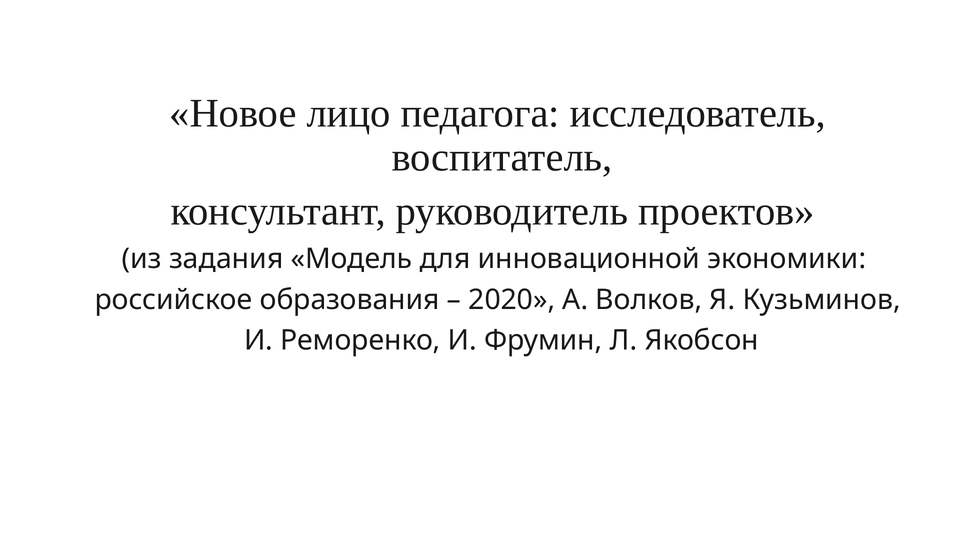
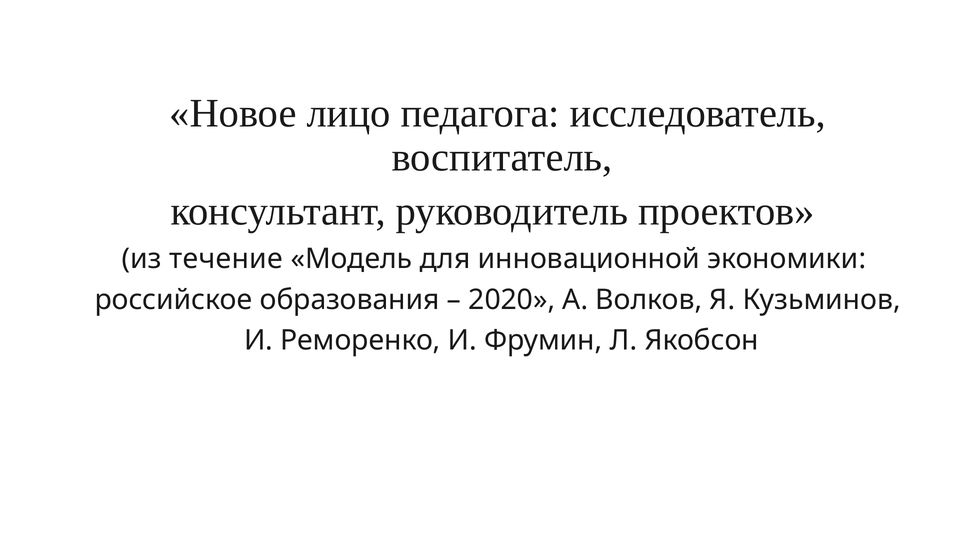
задания: задания -> течение
